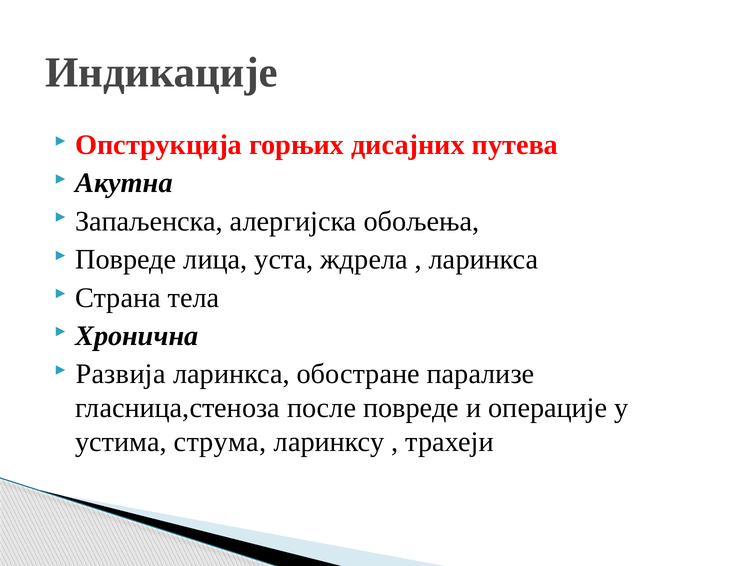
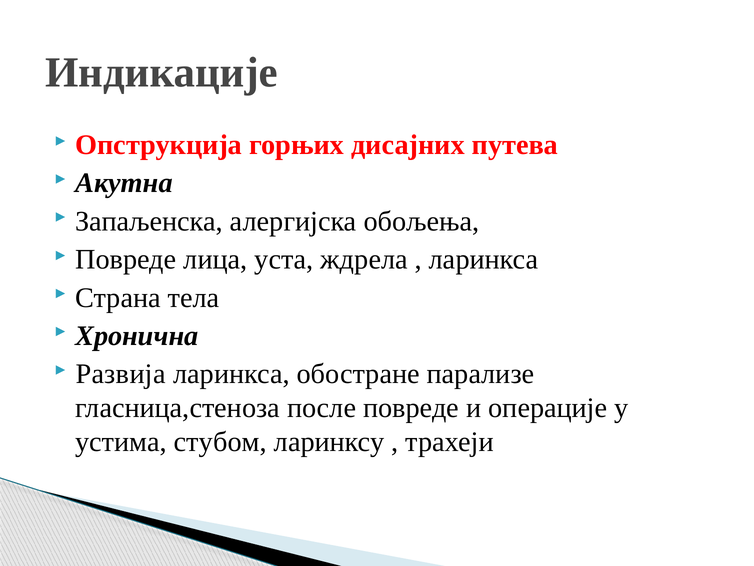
струма: струма -> стубом
